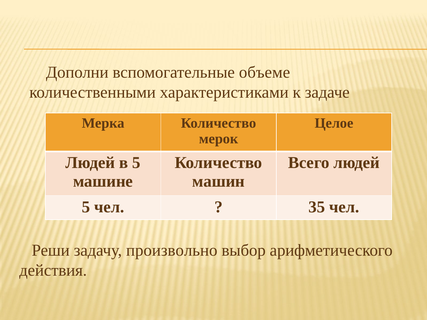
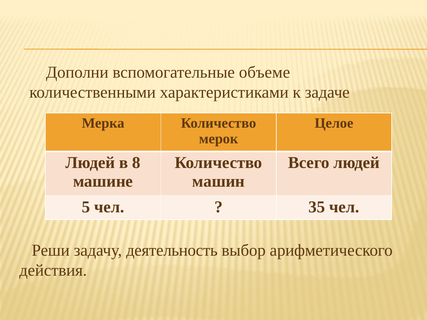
в 5: 5 -> 8
произвольно: произвольно -> деятельность
